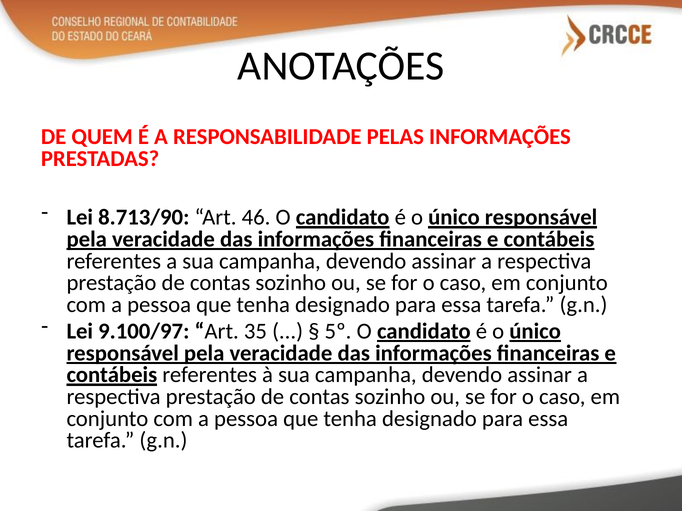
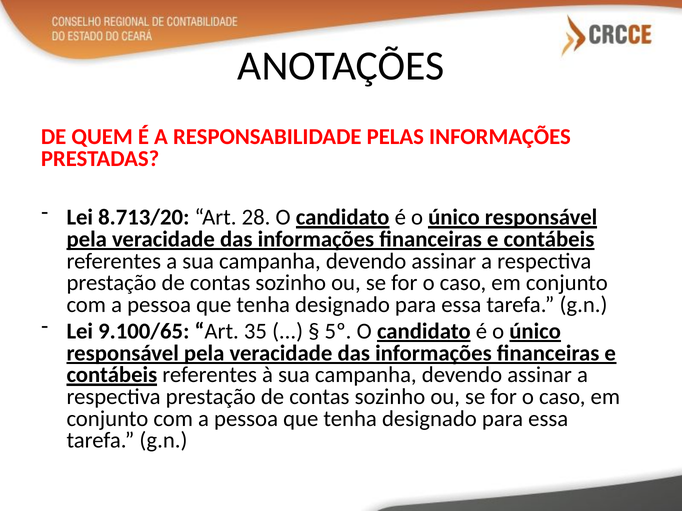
8.713/90: 8.713/90 -> 8.713/20
46: 46 -> 28
9.100/97: 9.100/97 -> 9.100/65
